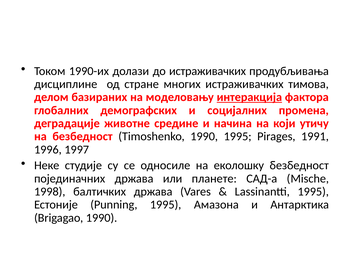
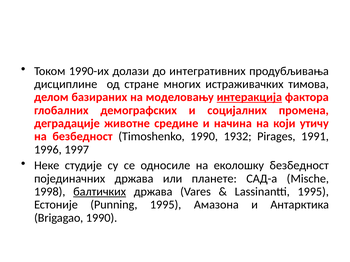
до истраживачких: истраживачких -> интегративних
1990 1995: 1995 -> 1932
балтичких underline: none -> present
